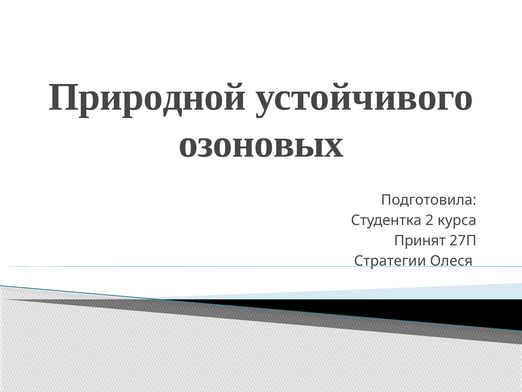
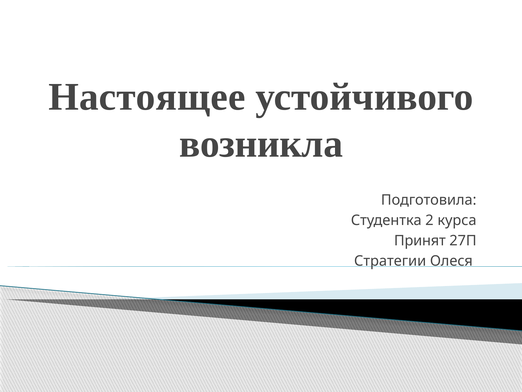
Природной: Природной -> Настоящее
озоновых: озоновых -> возникла
